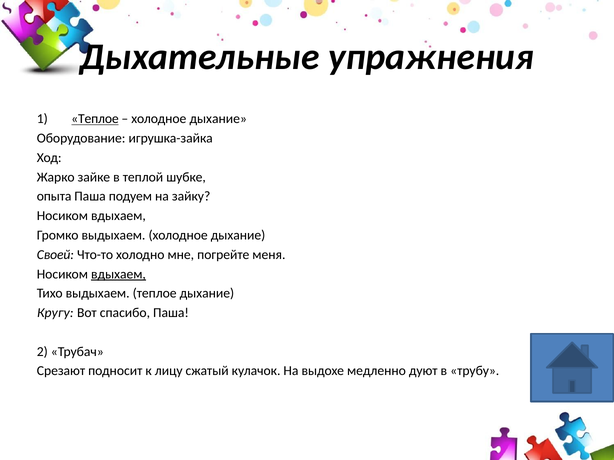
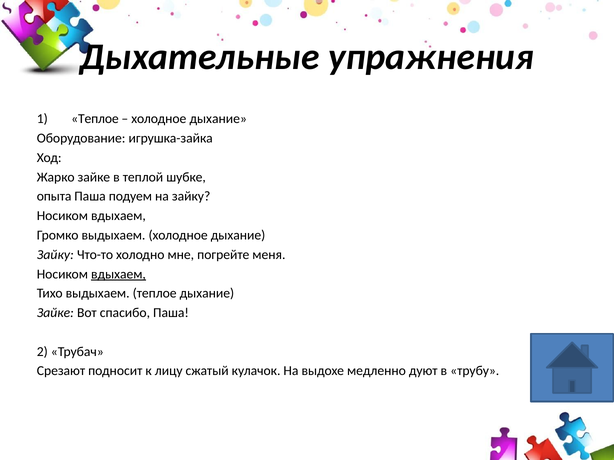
Теплое at (95, 119) underline: present -> none
Своей at (55, 255): Своей -> Зайку
Кругу at (55, 313): Кругу -> Зайке
